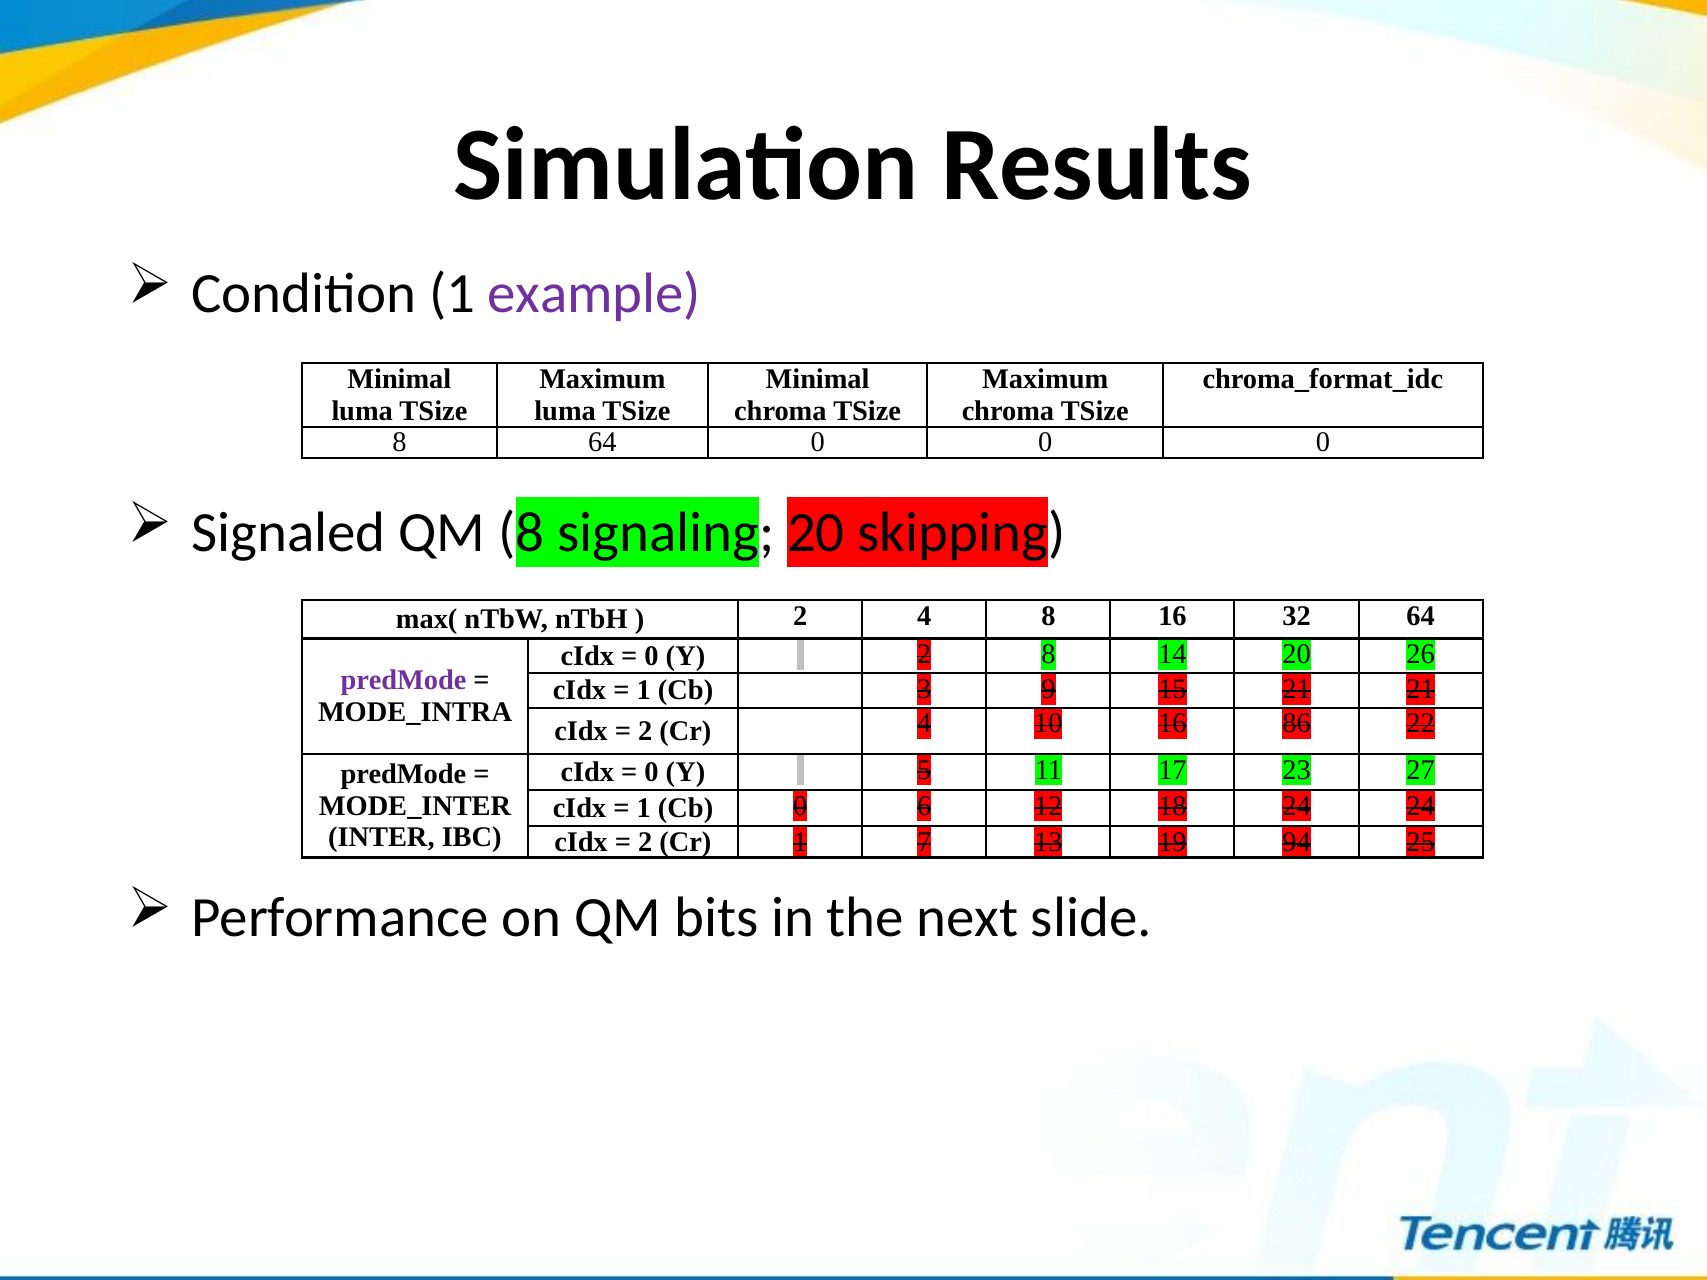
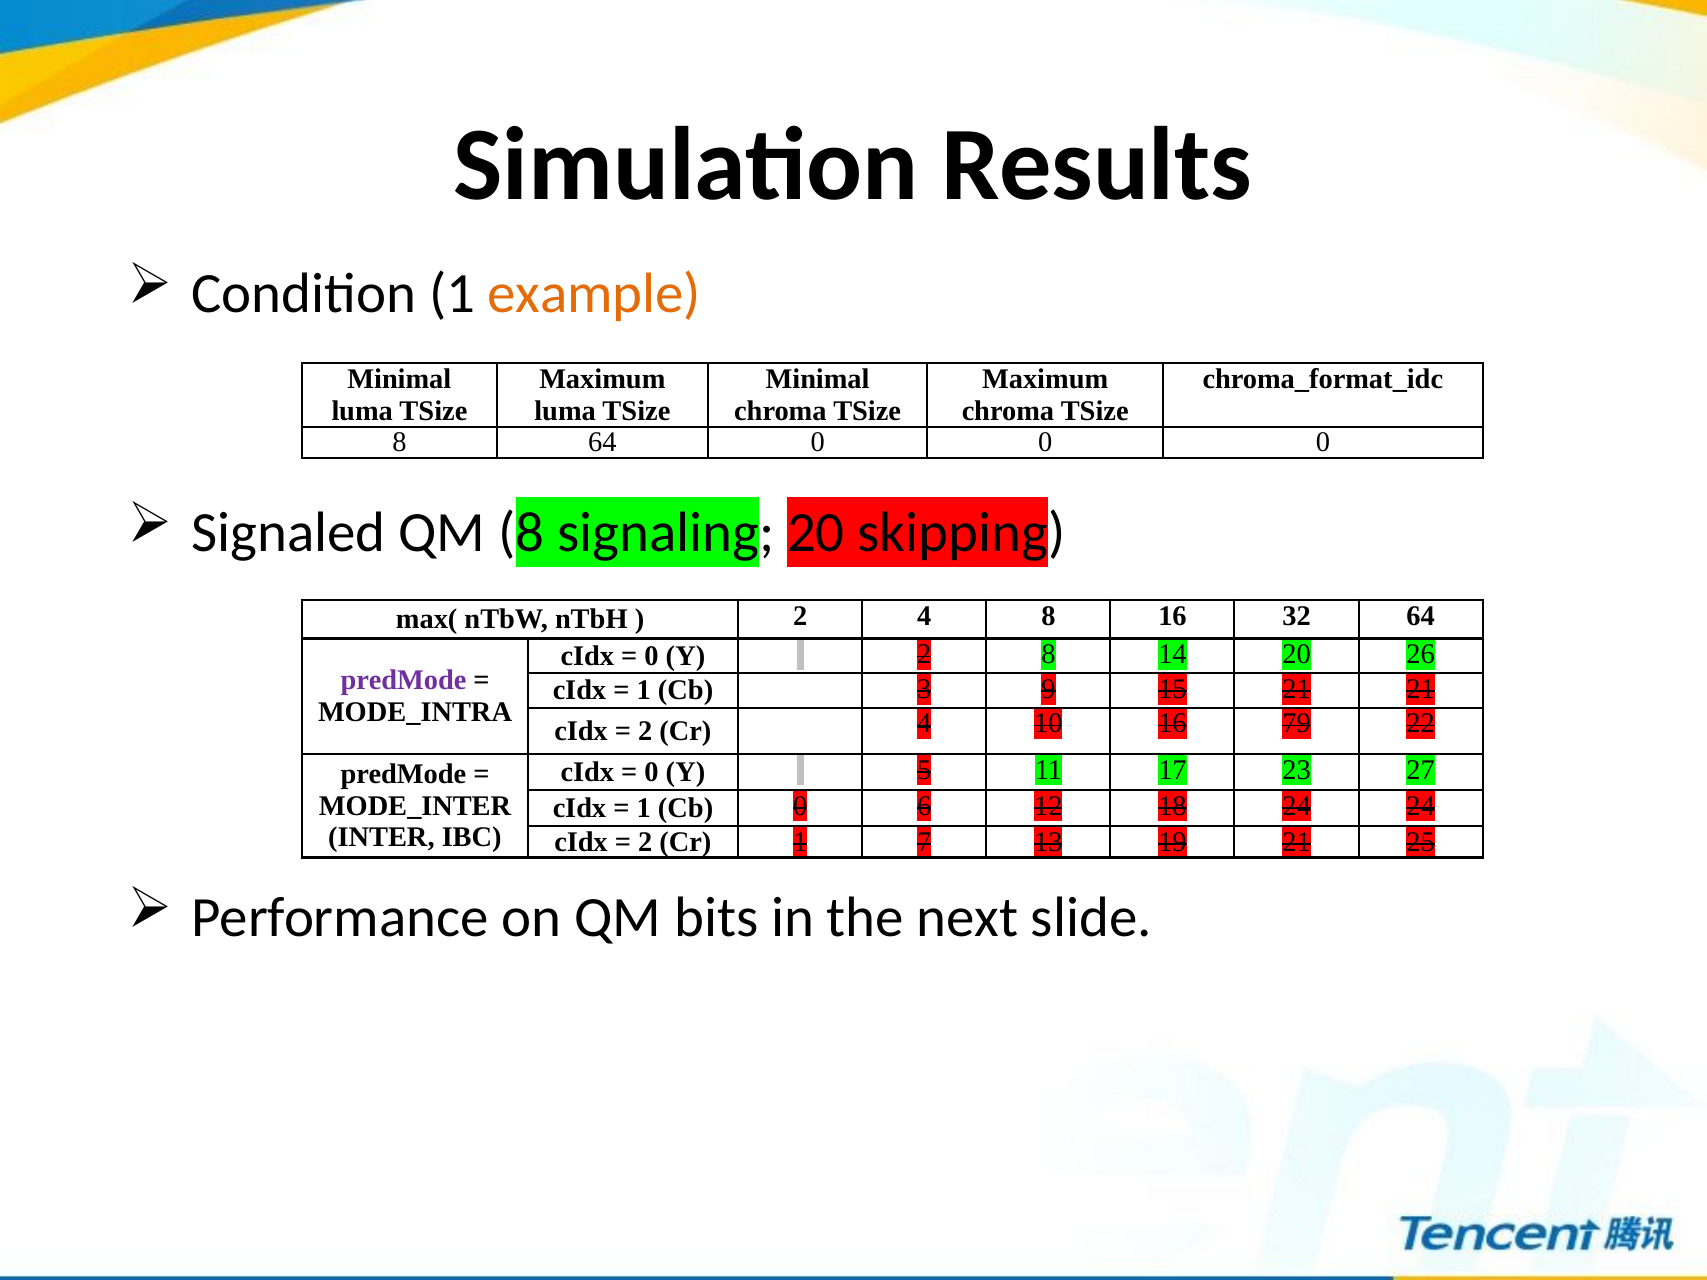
example colour: purple -> orange
86: 86 -> 79
19 94: 94 -> 21
